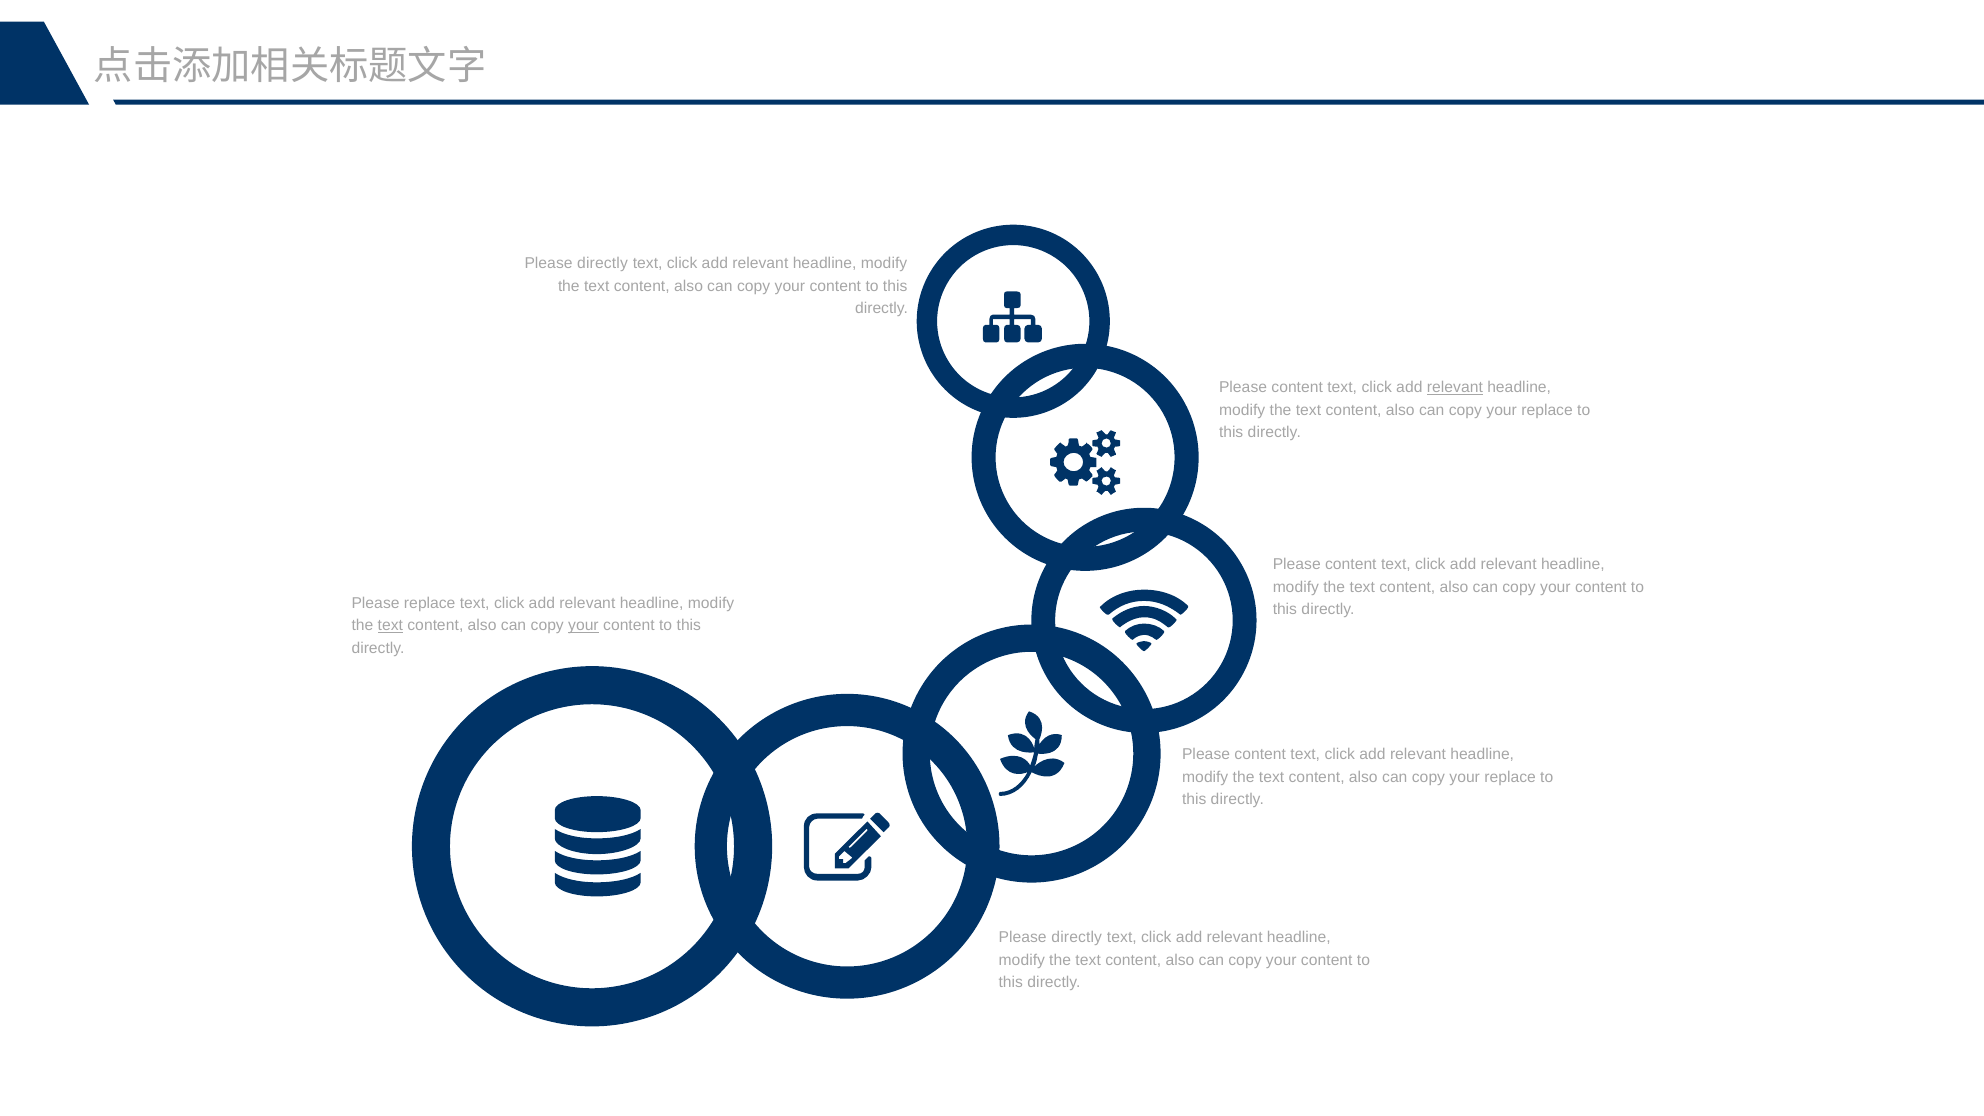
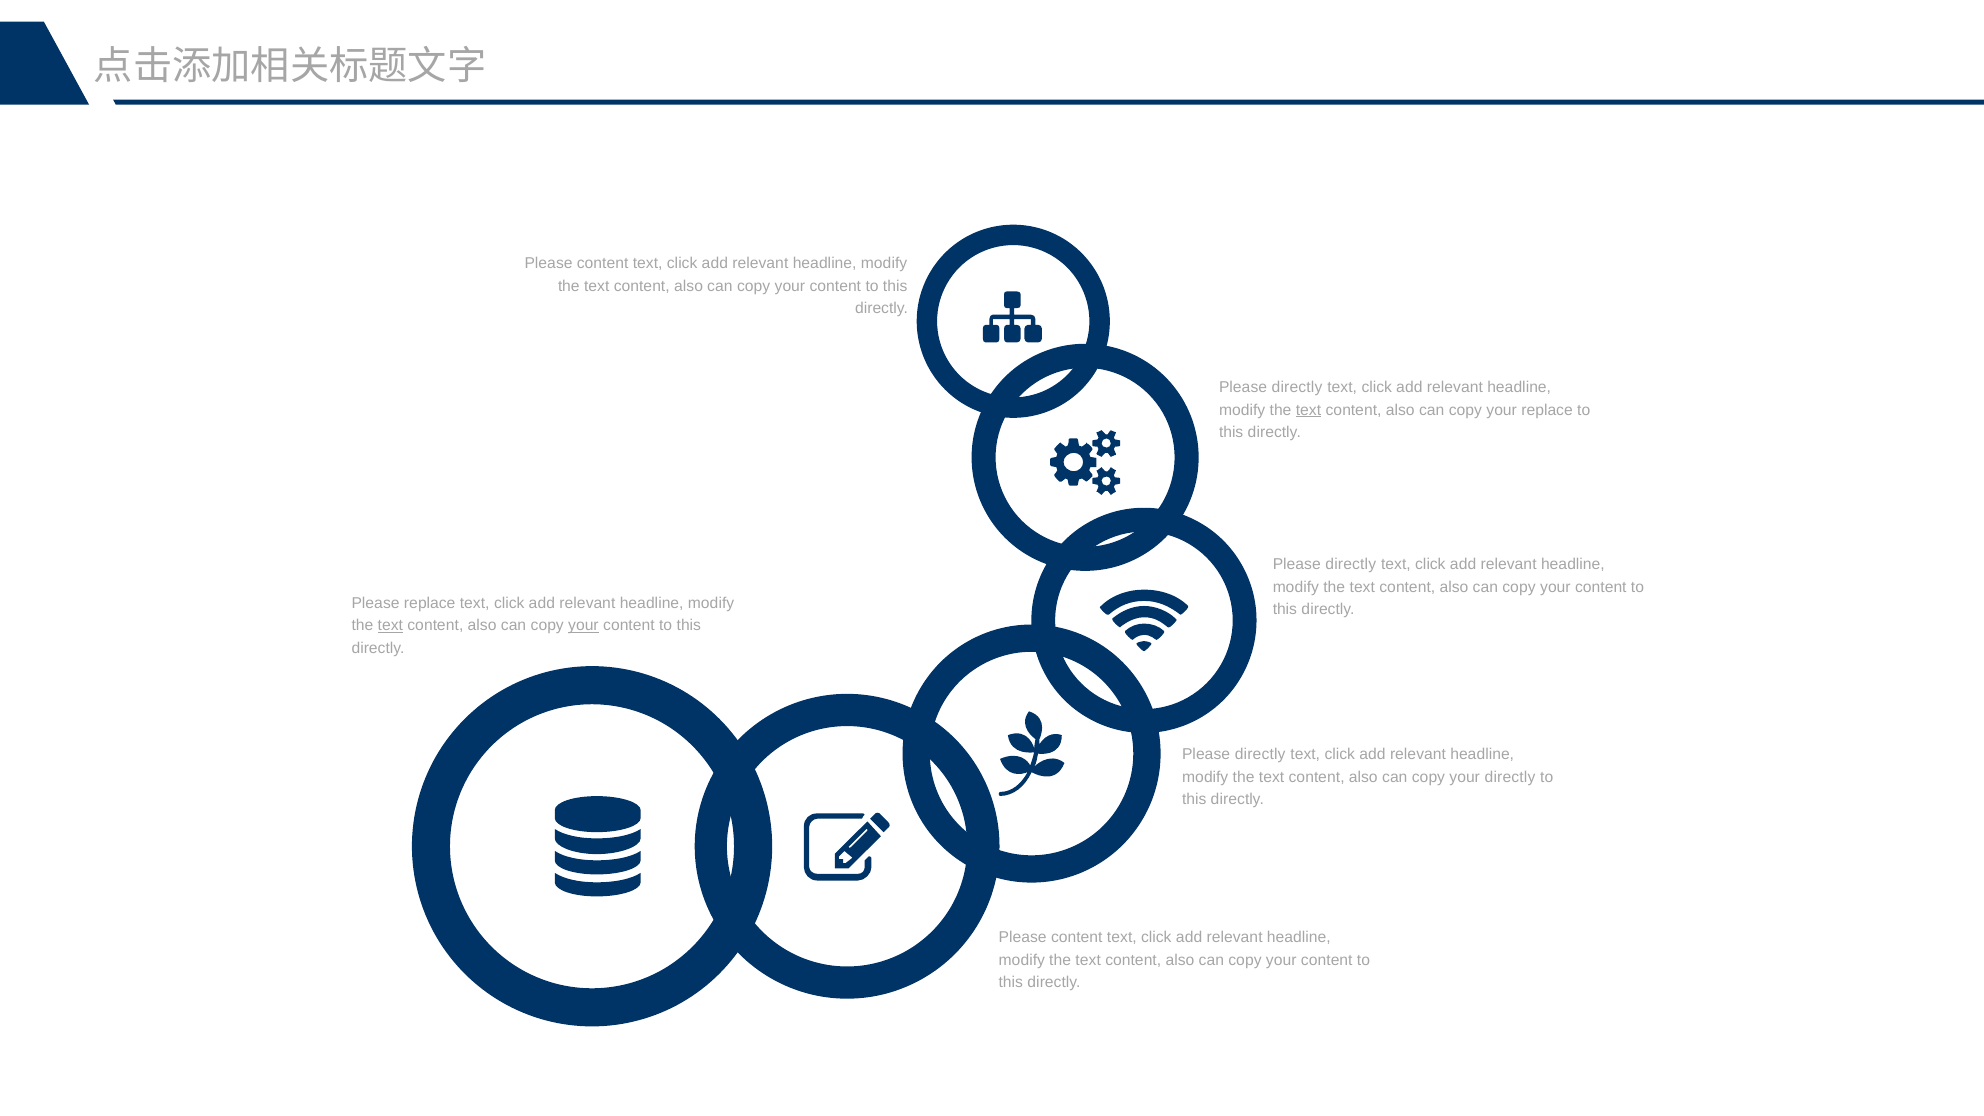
directly at (603, 264): directly -> content
content at (1297, 388): content -> directly
relevant at (1455, 388) underline: present -> none
text at (1309, 410) underline: none -> present
content at (1351, 564): content -> directly
content at (1260, 755): content -> directly
replace at (1510, 777): replace -> directly
directly at (1077, 938): directly -> content
